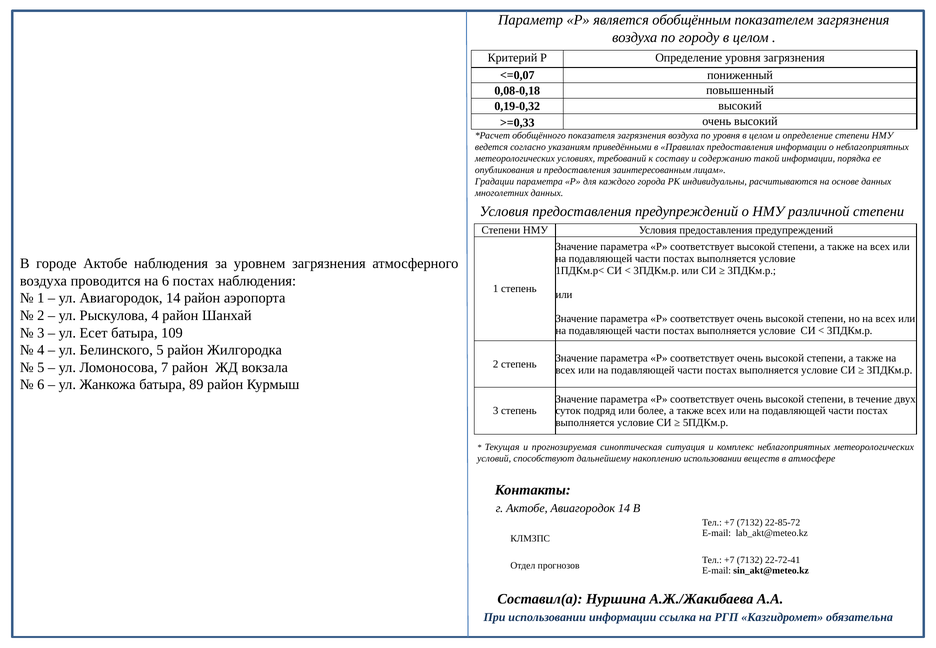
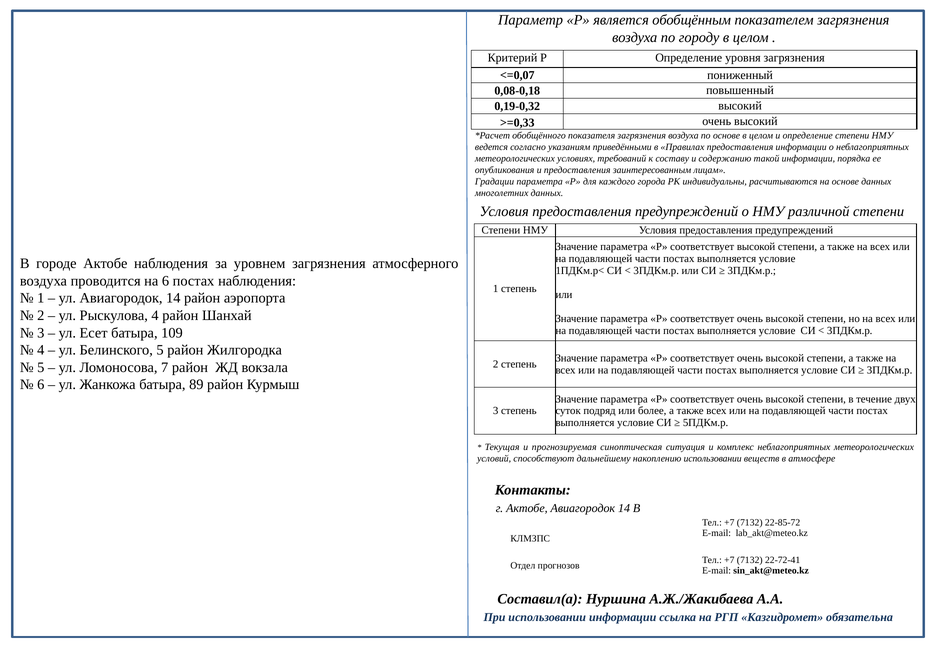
по уровня: уровня -> основе
